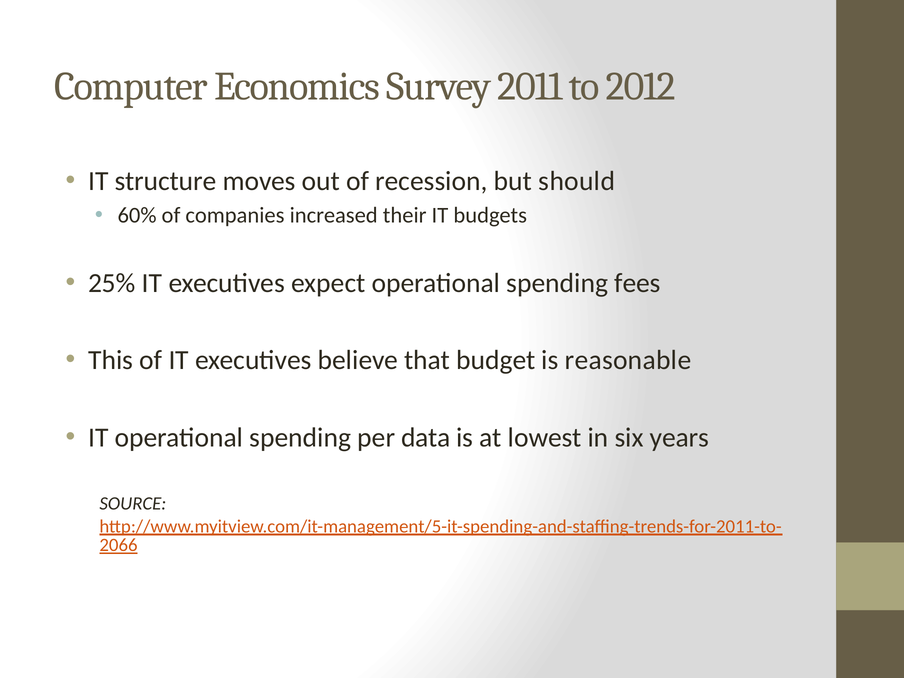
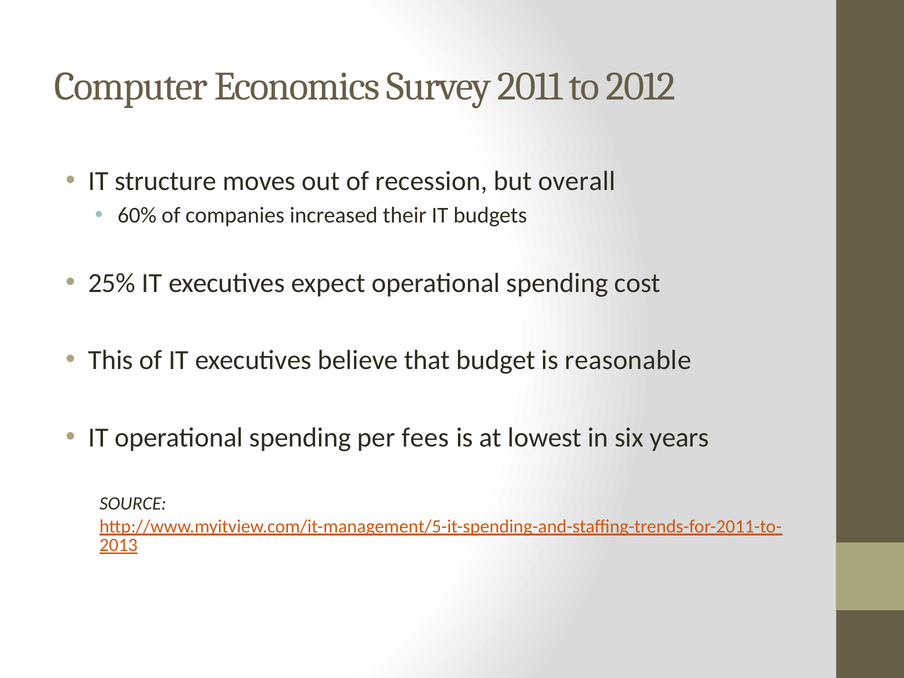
should: should -> overall
fees: fees -> cost
data: data -> fees
2066: 2066 -> 2013
